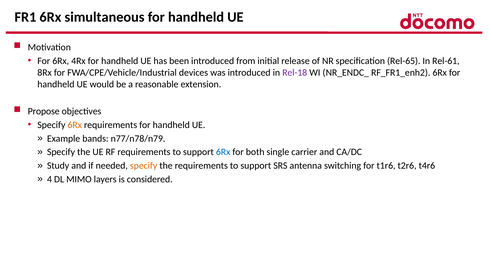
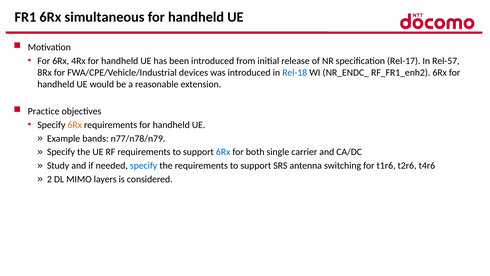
Rel-65: Rel-65 -> Rel-17
Rel-61: Rel-61 -> Rel-57
Rel-18 colour: purple -> blue
Propose: Propose -> Practice
specify at (144, 165) colour: orange -> blue
4: 4 -> 2
